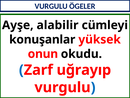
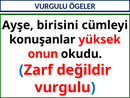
alabilir: alabilir -> birisini
uğrayıp: uğrayıp -> değildir
